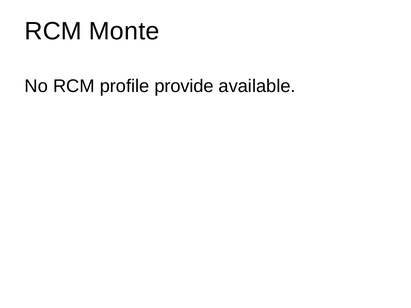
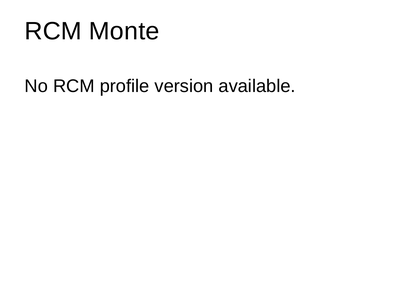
provide: provide -> version
